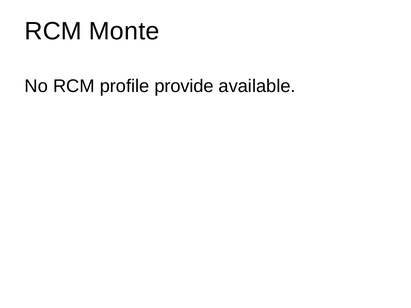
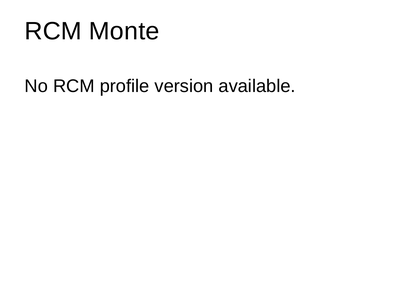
provide: provide -> version
